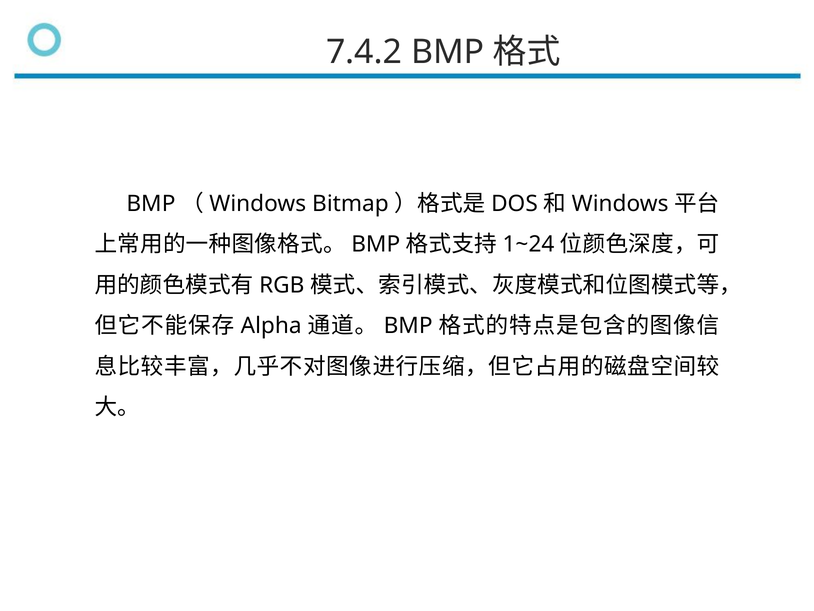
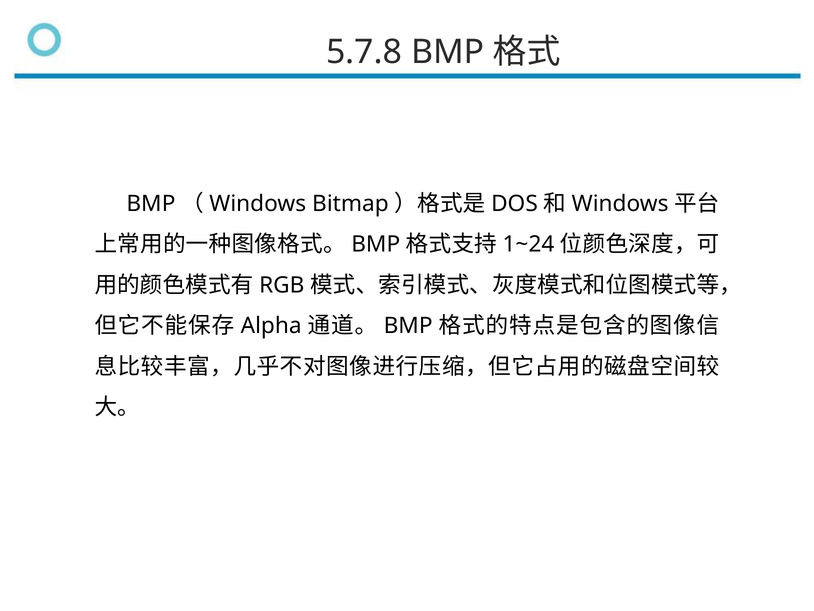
7.4.2: 7.4.2 -> 5.7.8
